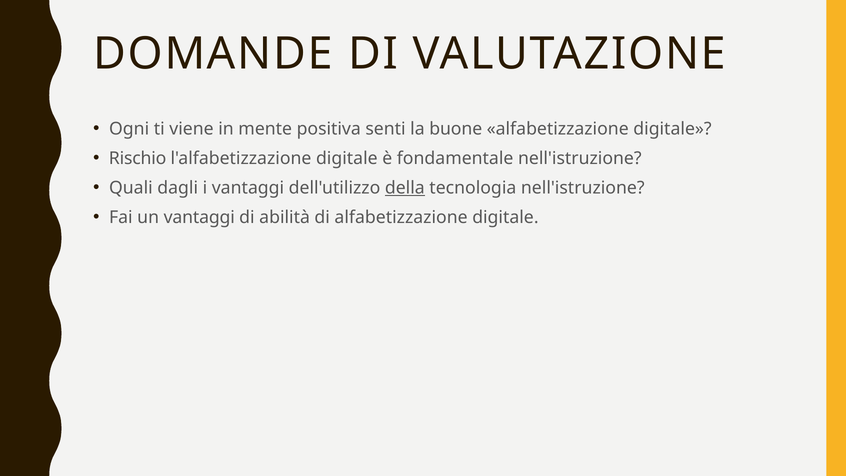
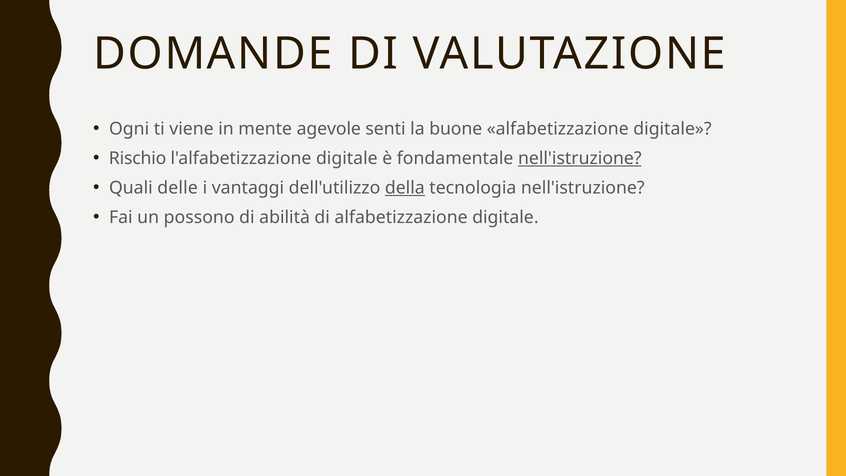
positiva: positiva -> agevole
nell'istruzione at (580, 158) underline: none -> present
dagli: dagli -> delle
un vantaggi: vantaggi -> possono
